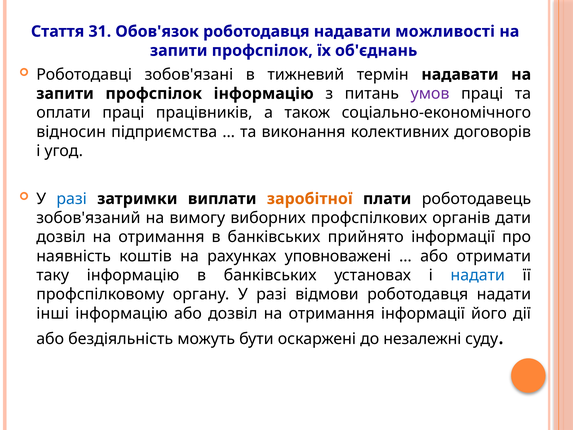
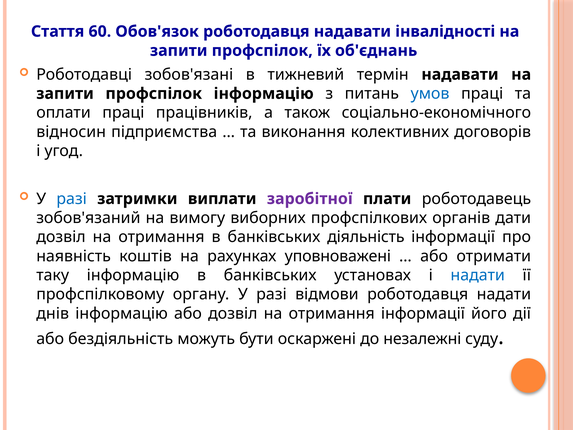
31: 31 -> 60
можливості: можливості -> інвалідності
умов colour: purple -> blue
заробітної colour: orange -> purple
прийнято: прийнято -> діяльність
інші: інші -> днів
